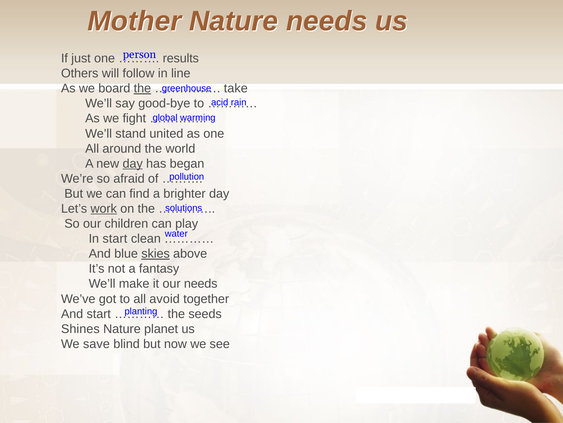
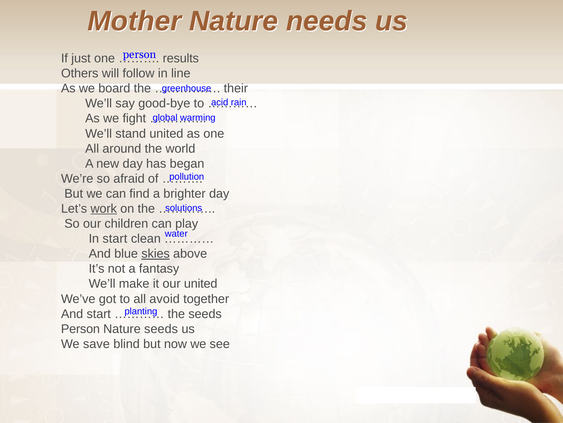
the at (142, 88) underline: present -> none
take: take -> their
day at (133, 163) underline: present -> none
our needs: needs -> united
Shines at (80, 328): Shines -> Person
Nature planet: planet -> seeds
